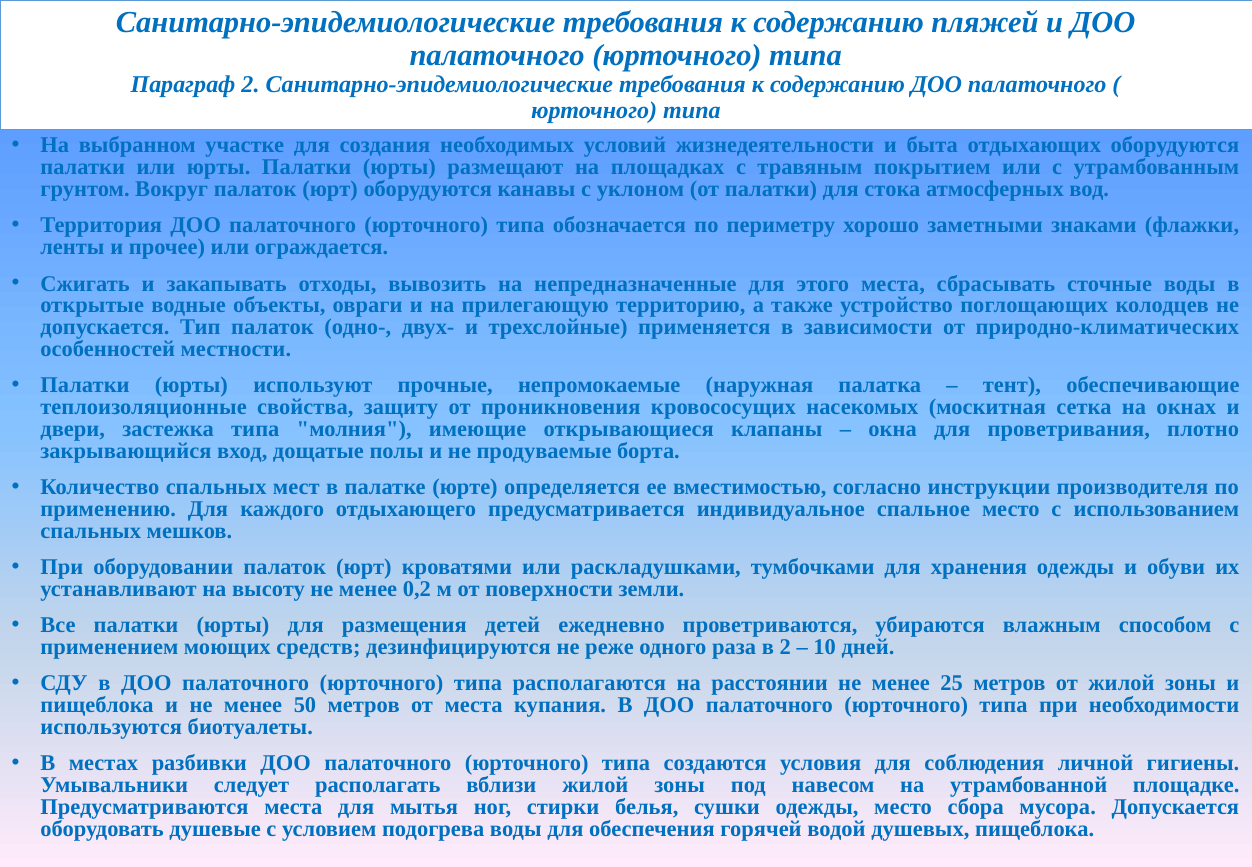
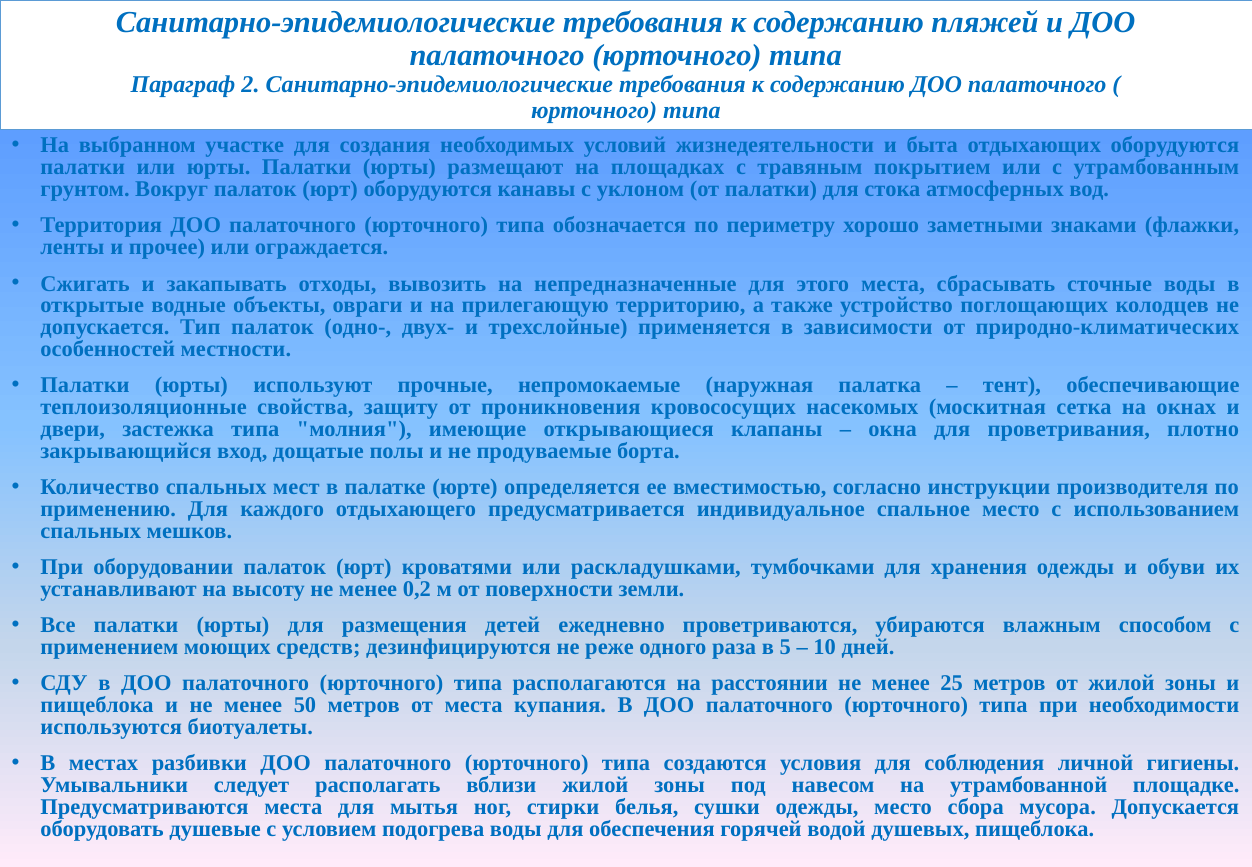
в 2: 2 -> 5
